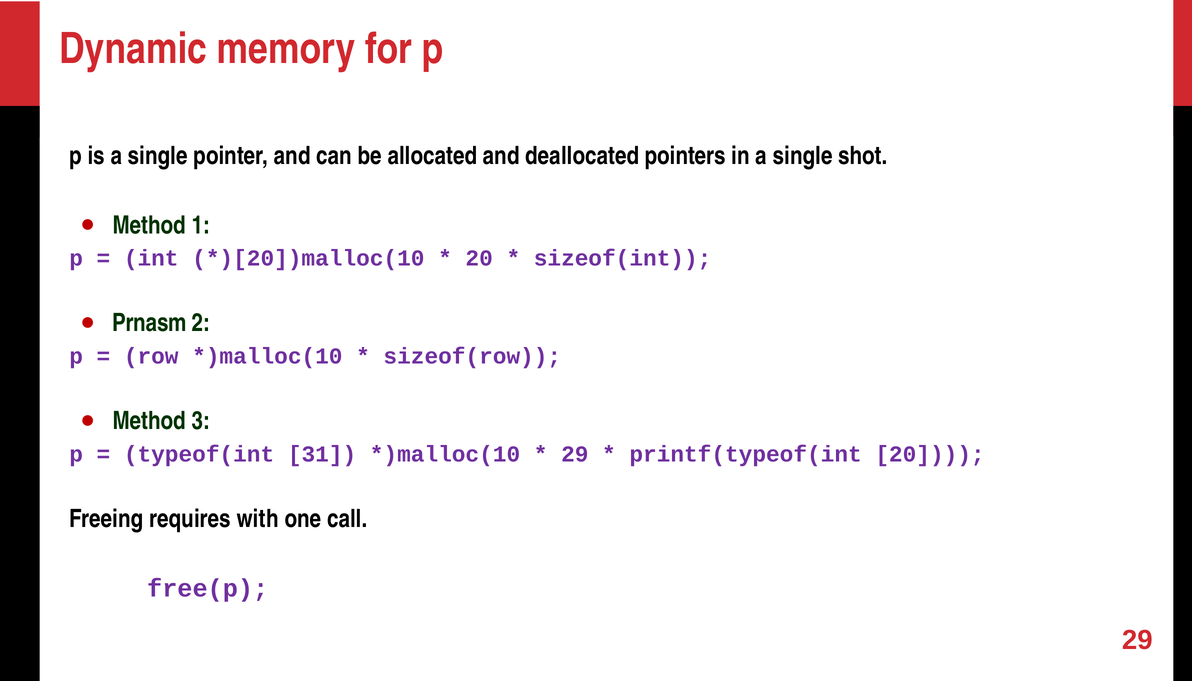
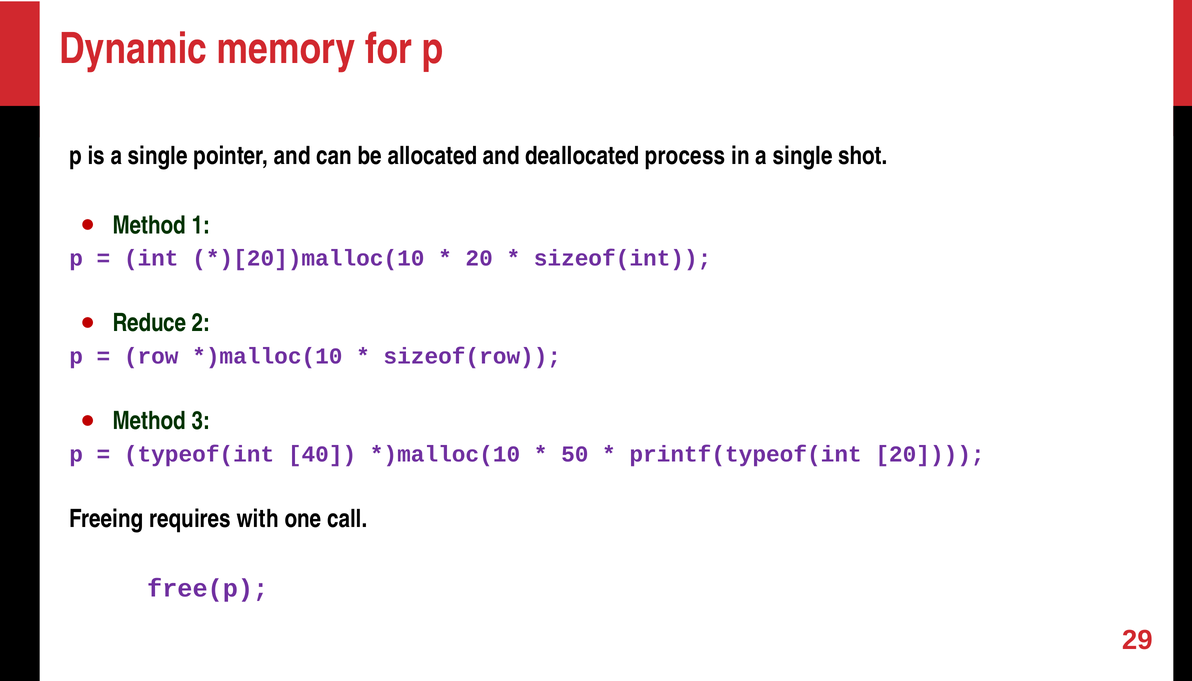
pointers: pointers -> process
Prnasm: Prnasm -> Reduce
31: 31 -> 40
29 at (575, 454): 29 -> 50
